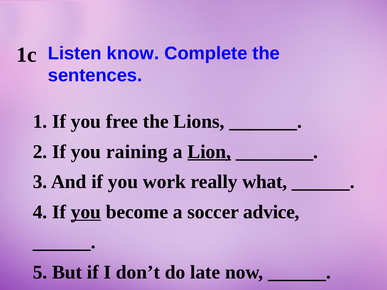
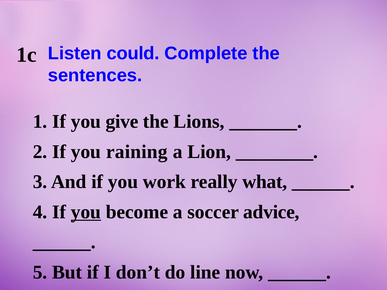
know: know -> could
free: free -> give
Lion underline: present -> none
late: late -> line
